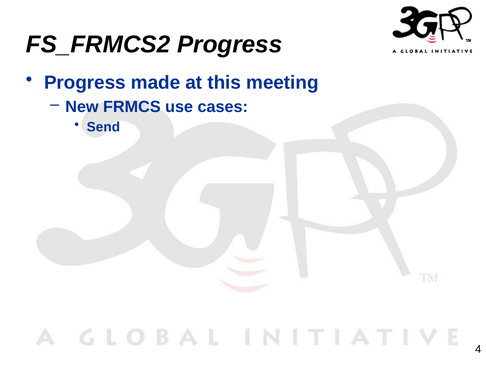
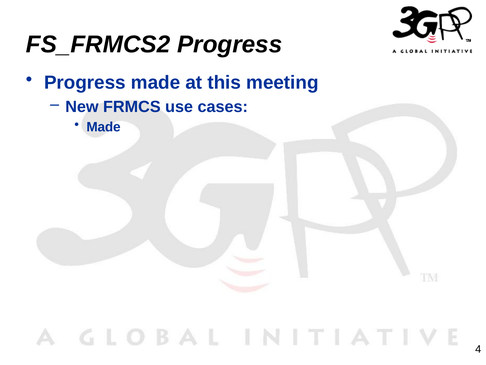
Send at (103, 127): Send -> Made
